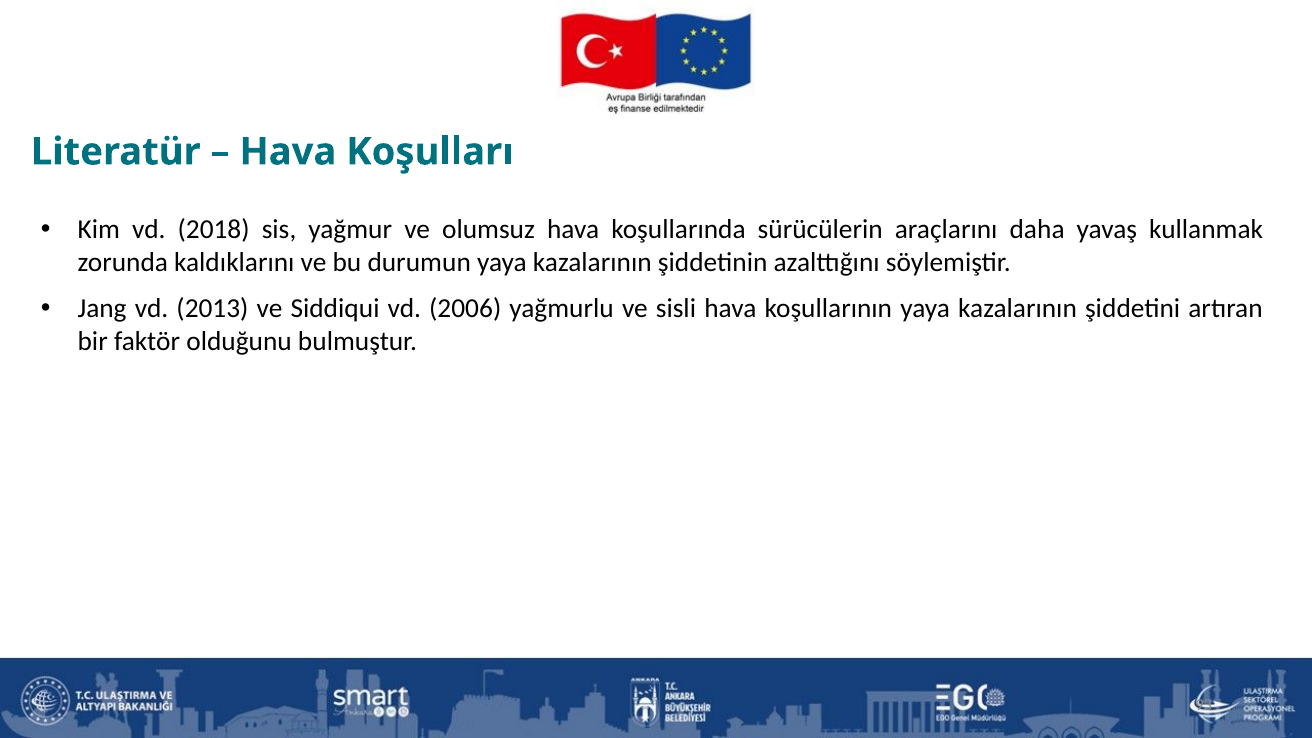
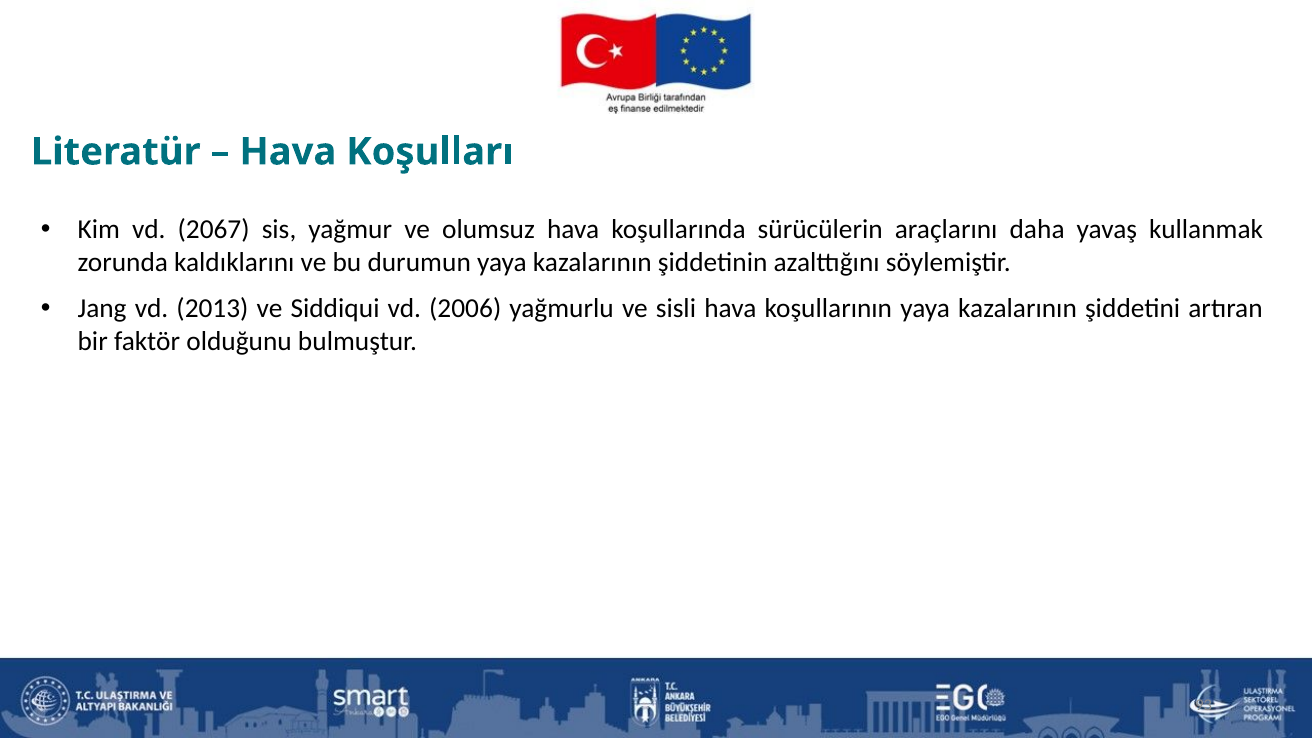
2018: 2018 -> 2067
